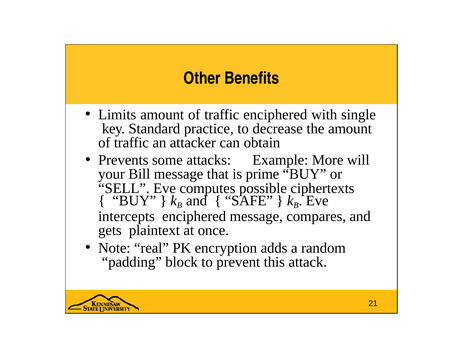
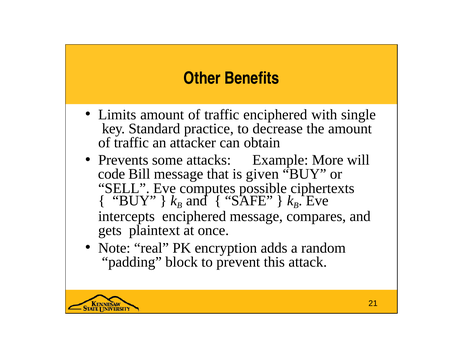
your: your -> code
prime: prime -> given
